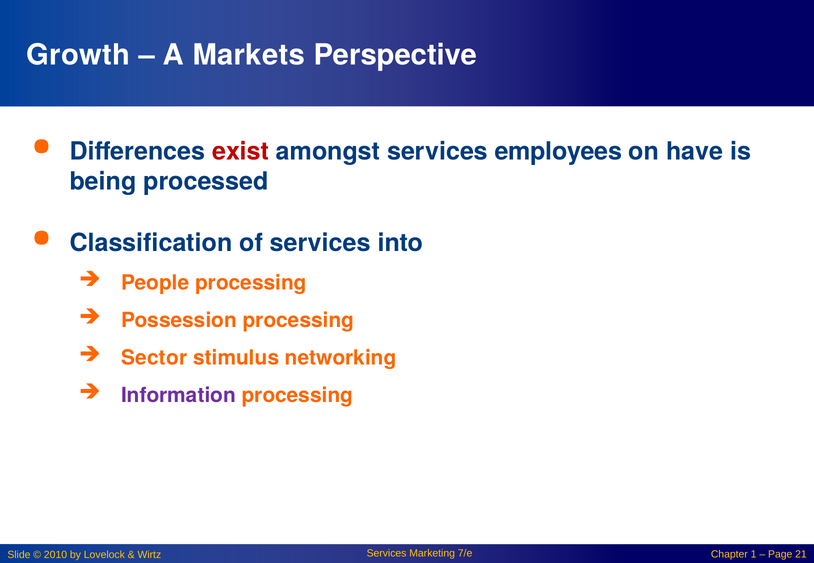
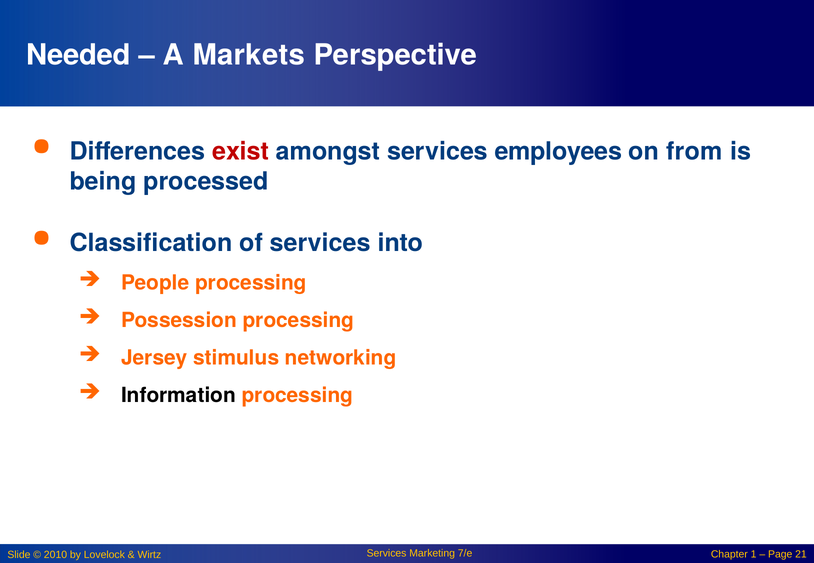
Growth: Growth -> Needed
have: have -> from
Sector: Sector -> Jersey
Information colour: purple -> black
